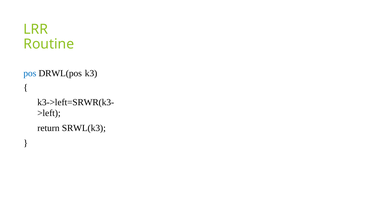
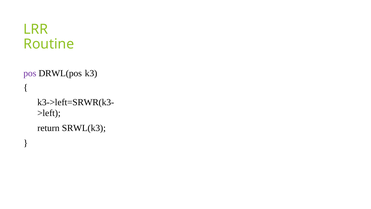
pos colour: blue -> purple
